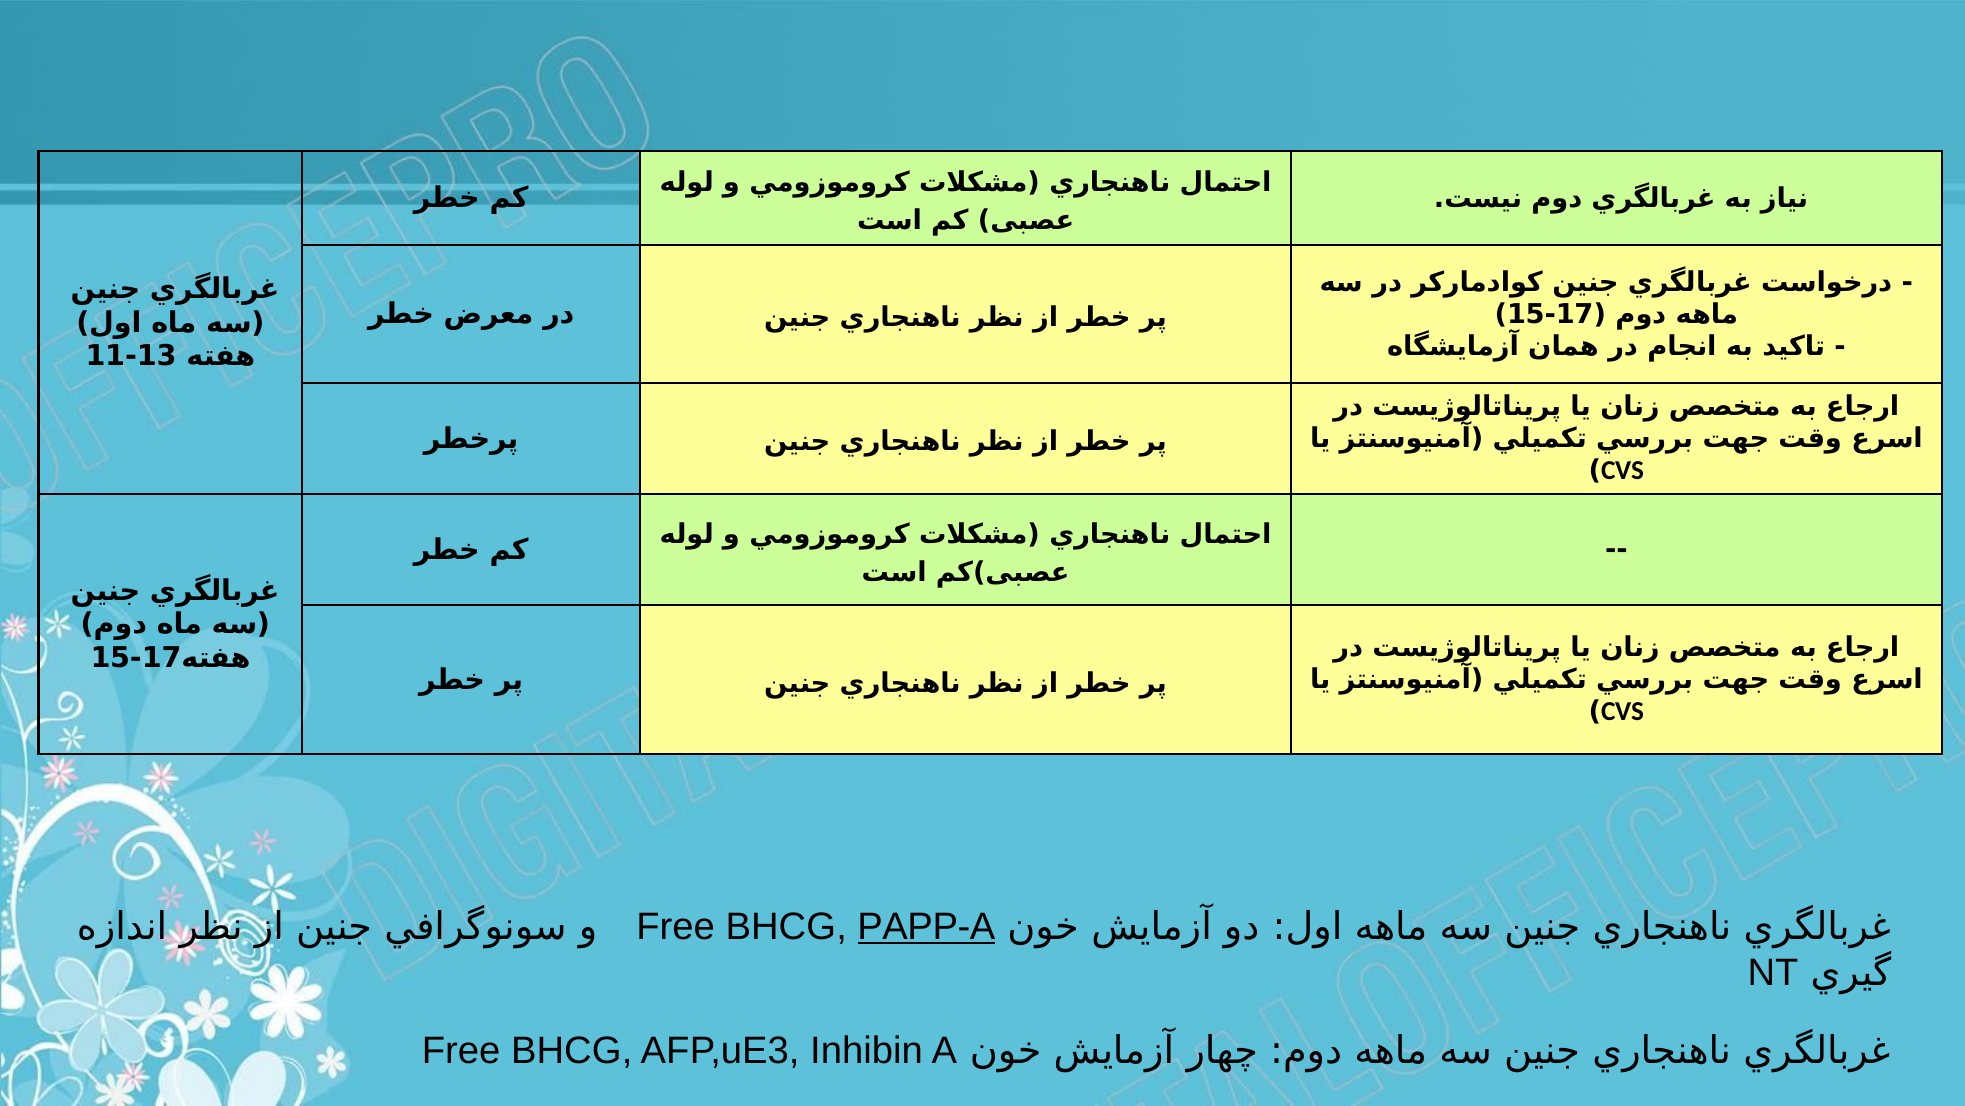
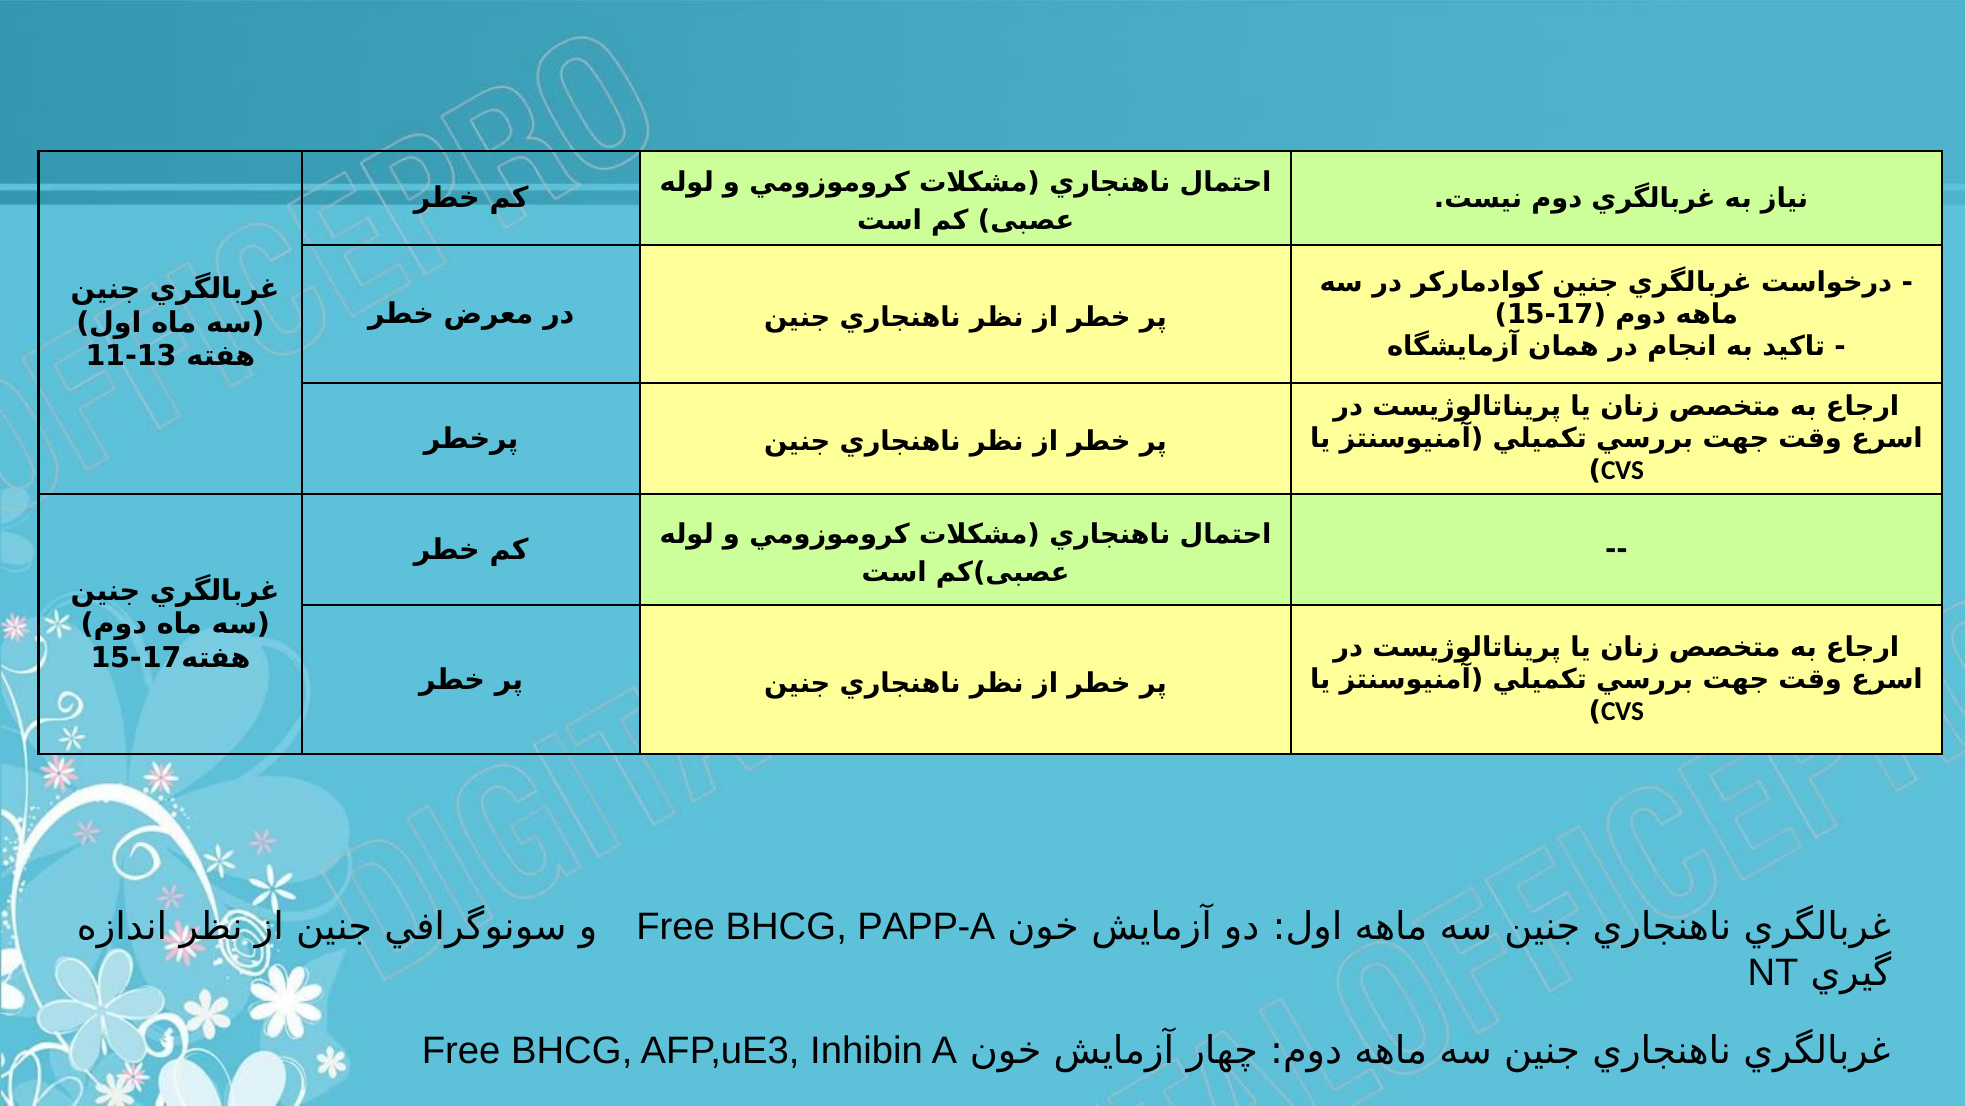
PAPP-A underline: present -> none
